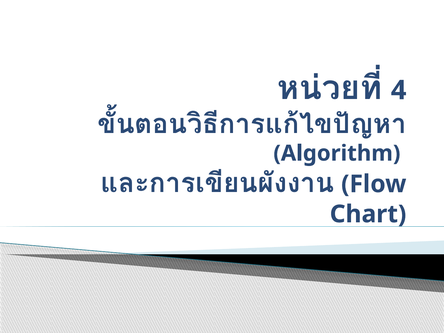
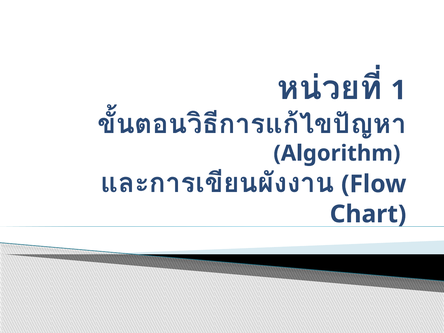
4: 4 -> 1
